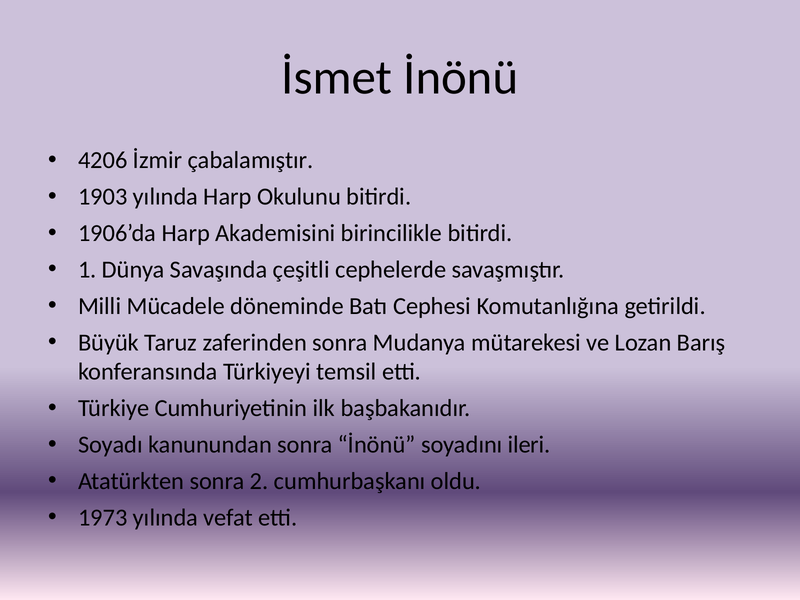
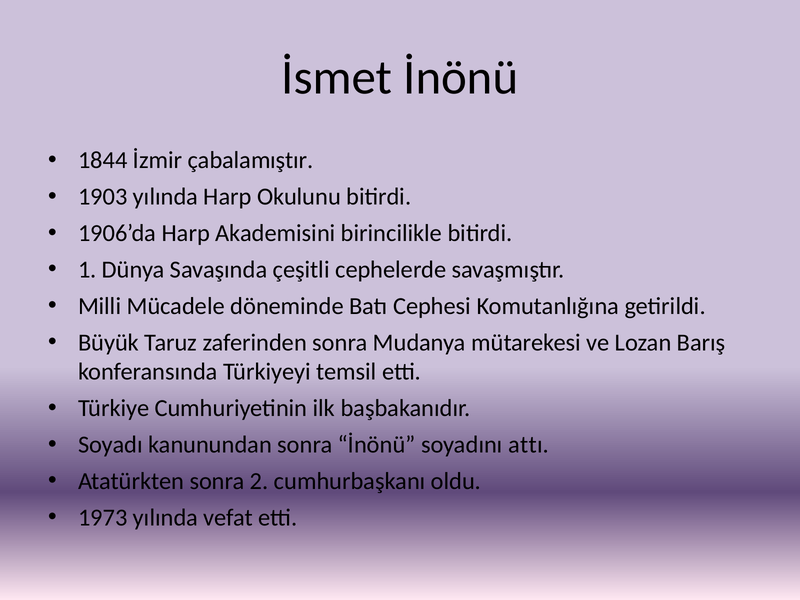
4206: 4206 -> 1844
ileri: ileri -> attı
